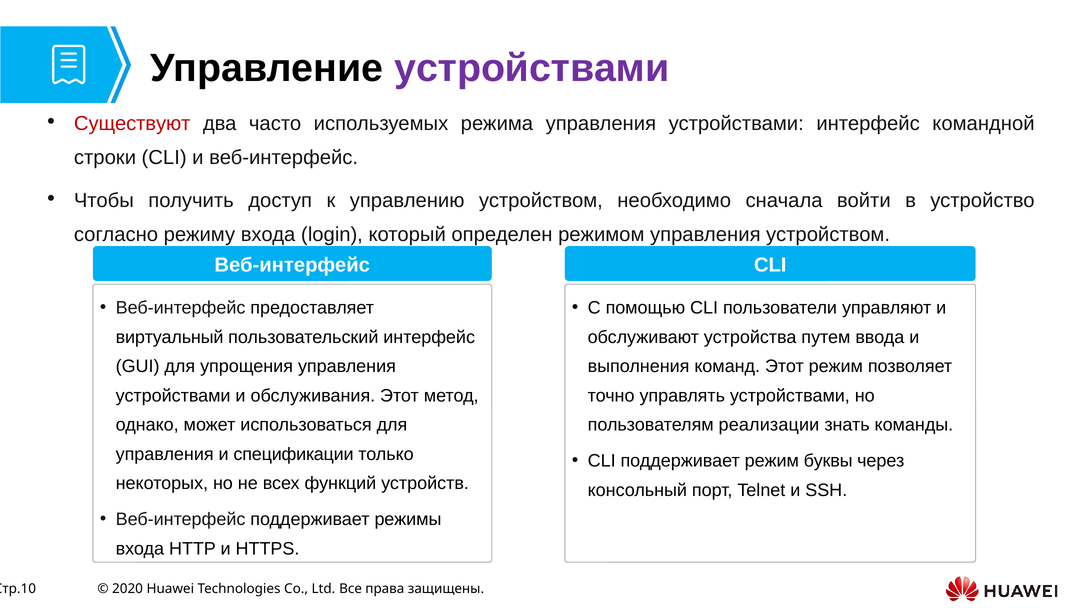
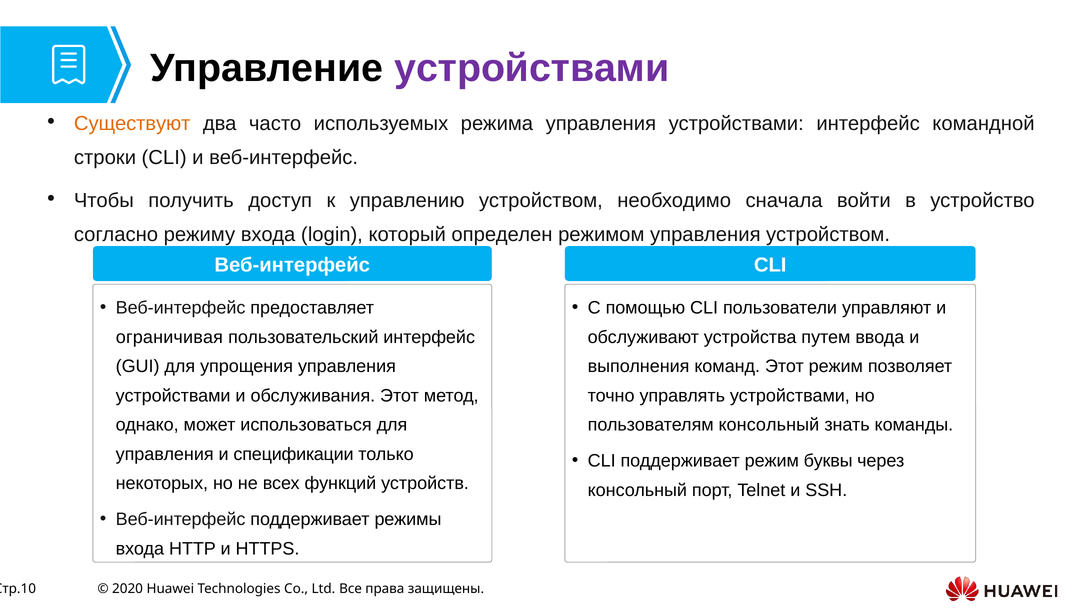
Существуют colour: red -> orange
виртуальный: виртуальный -> ограничивая
пользователям реализации: реализации -> консольный
